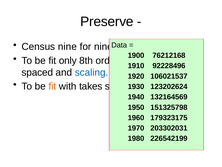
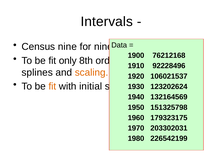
Preserve: Preserve -> Intervals
spaced: spaced -> splines
scaling colour: blue -> orange
takes: takes -> initial
